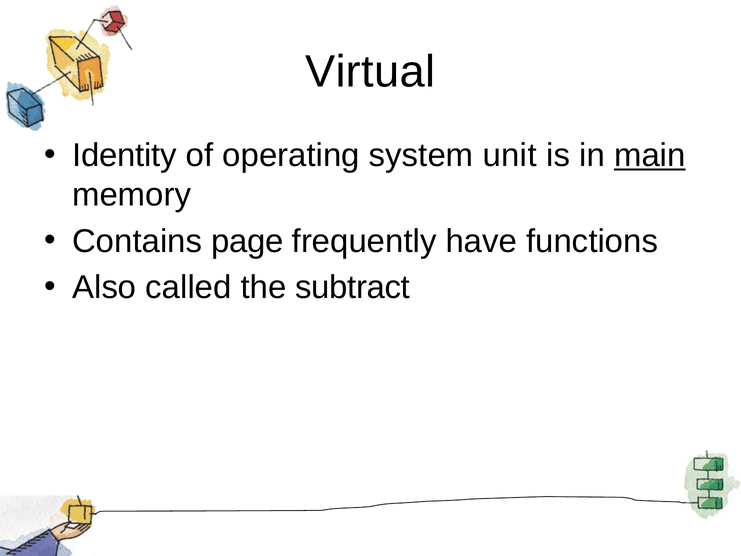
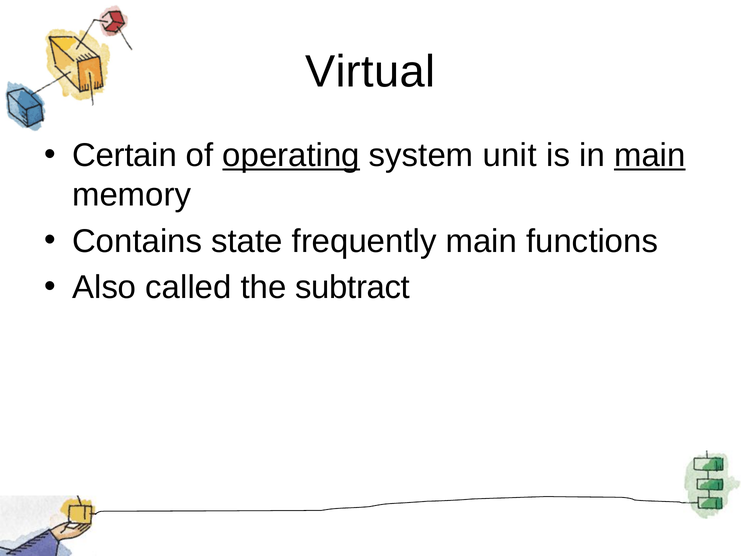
Identity: Identity -> Certain
operating underline: none -> present
page: page -> state
frequently have: have -> main
